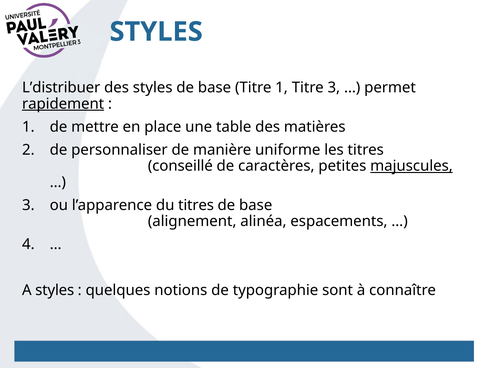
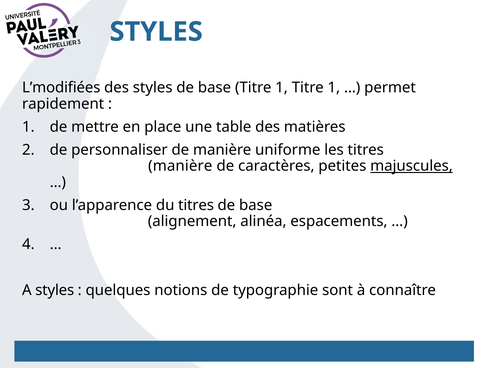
L’distribuer: L’distribuer -> L’modifiées
1 Titre 3: 3 -> 1
rapidement underline: present -> none
conseillé at (180, 166): conseillé -> manière
